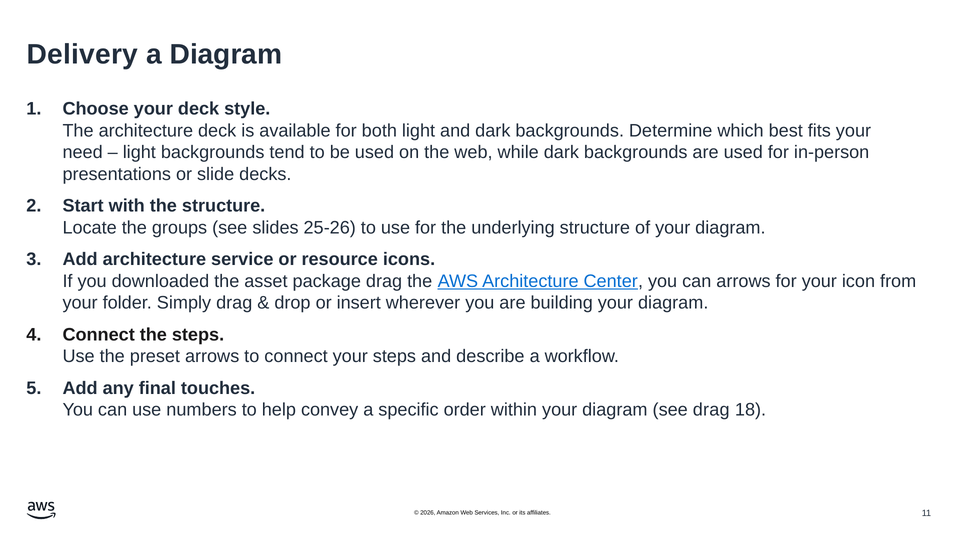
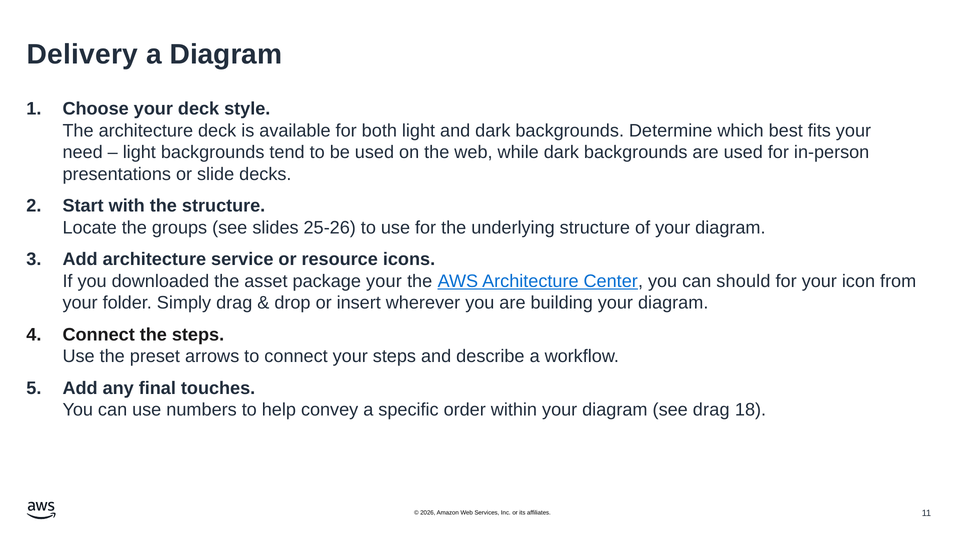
package drag: drag -> your
can arrows: arrows -> should
